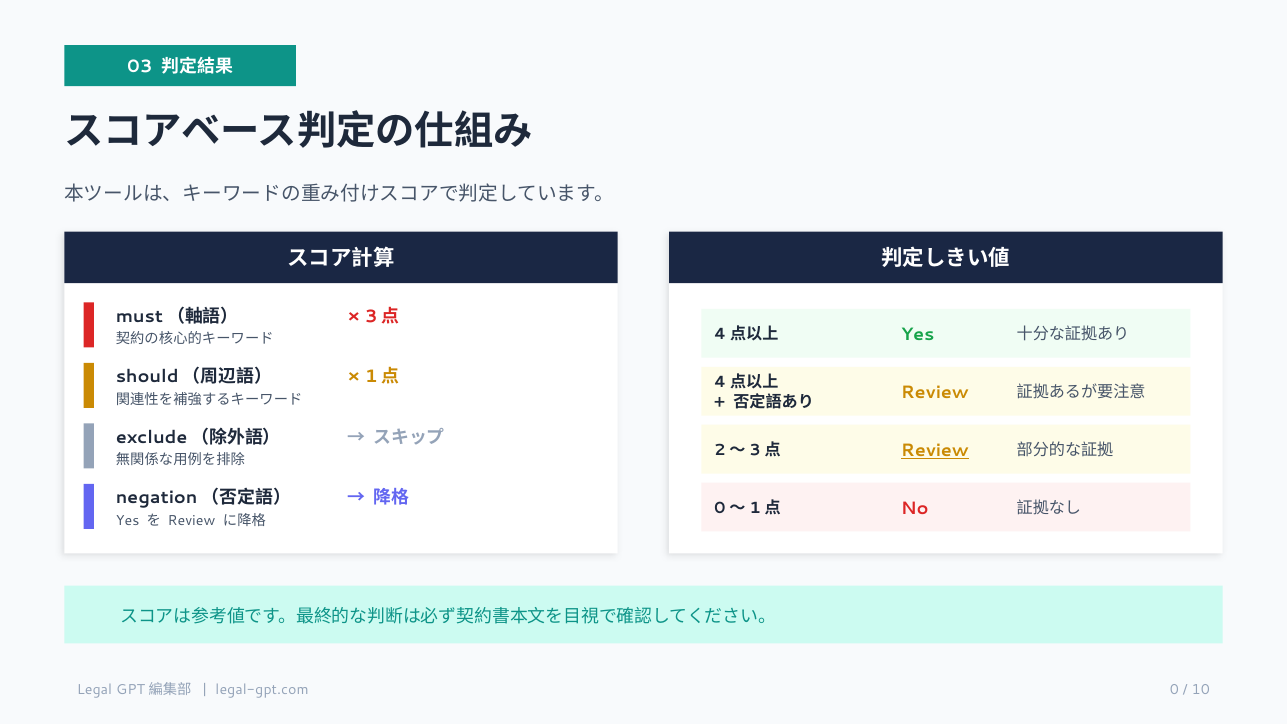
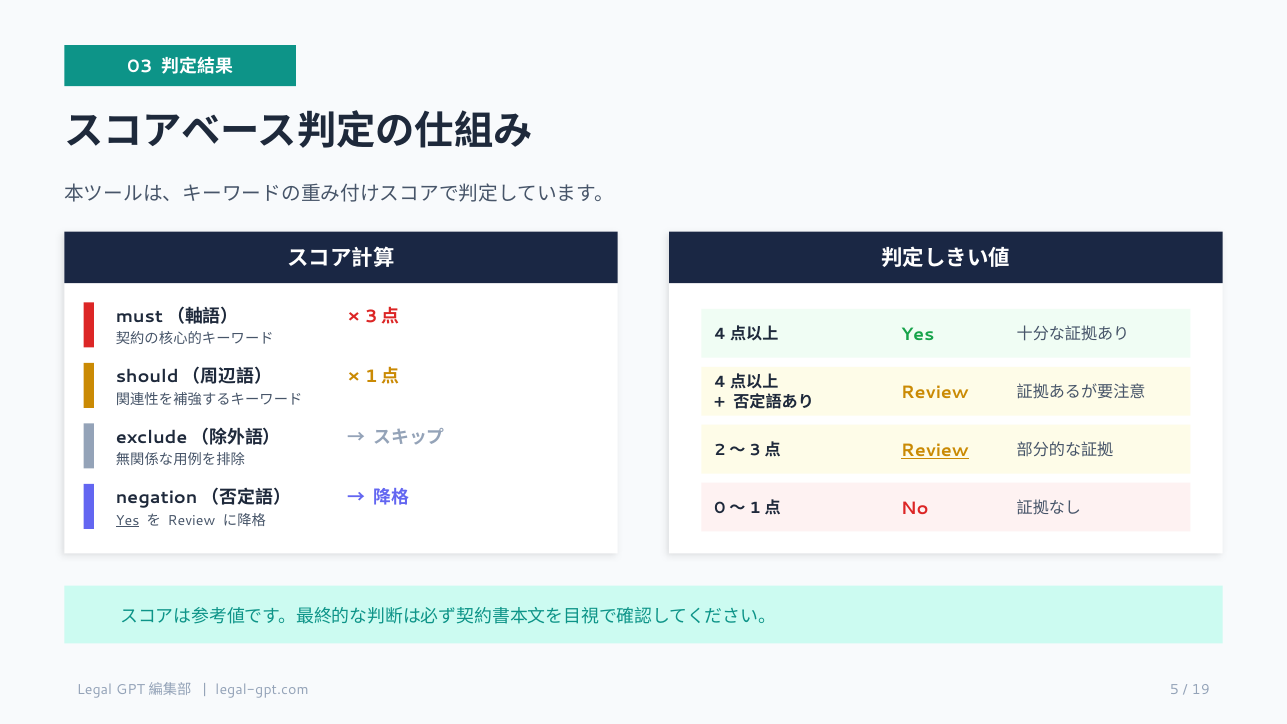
Yes at (128, 520) underline: none -> present
0: 0 -> 5
10: 10 -> 19
